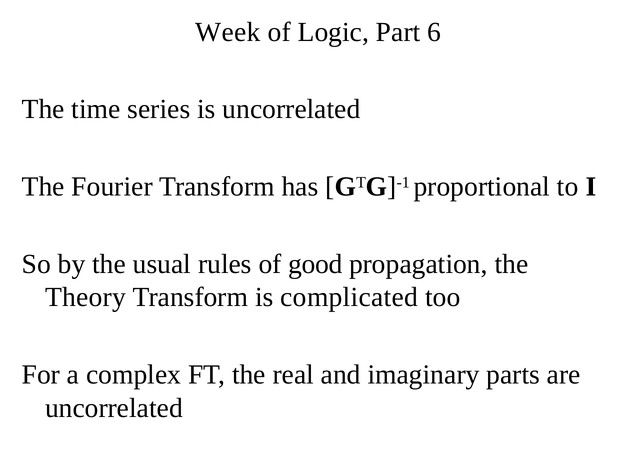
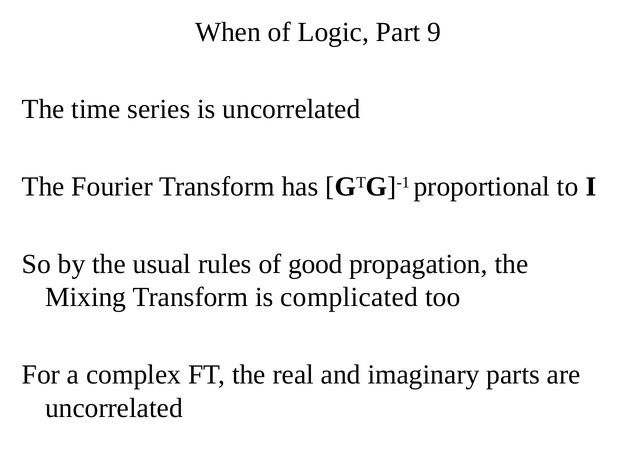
Week: Week -> When
6: 6 -> 9
Theory: Theory -> Mixing
